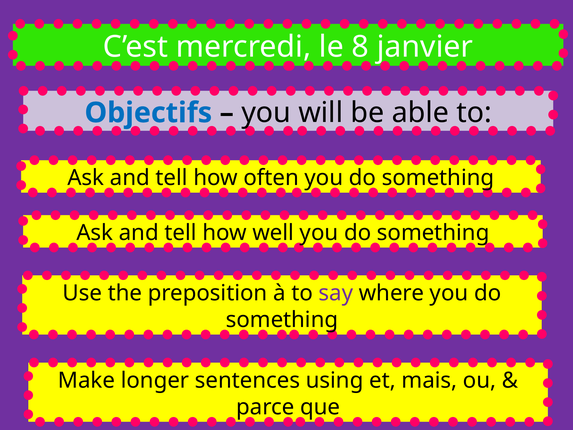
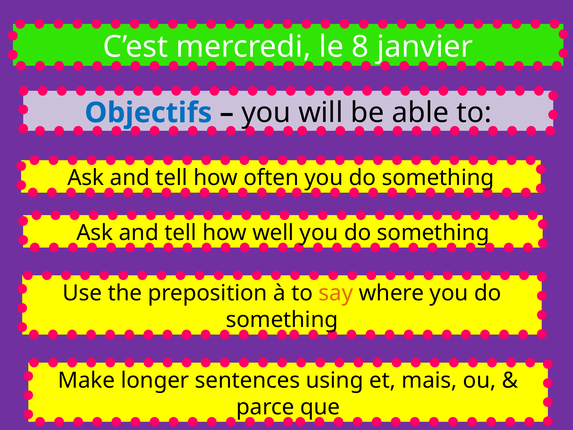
say colour: purple -> orange
